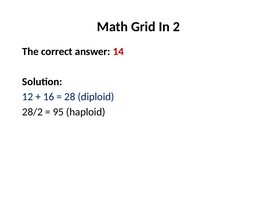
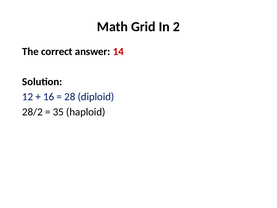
95: 95 -> 35
